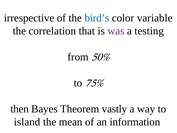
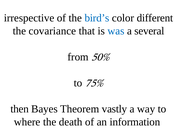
variable: variable -> different
correlation: correlation -> covariance
was colour: purple -> blue
testing: testing -> several
island: island -> where
mean: mean -> death
